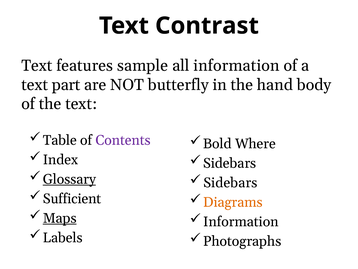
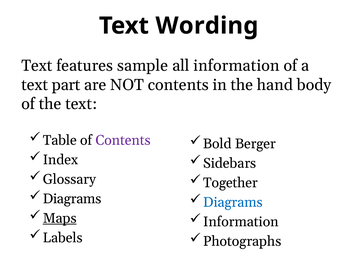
Contrast: Contrast -> Wording
NOT butterfly: butterfly -> contents
Where: Where -> Berger
Glossary underline: present -> none
Sidebars at (230, 183): Sidebars -> Together
Sufficient at (72, 198): Sufficient -> Diagrams
Diagrams at (233, 202) colour: orange -> blue
